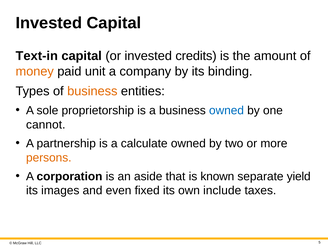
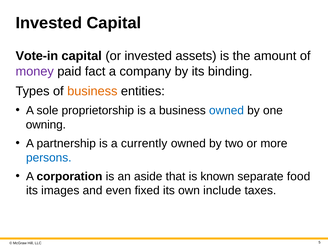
Text-in: Text-in -> Vote-in
credits: credits -> assets
money colour: orange -> purple
unit: unit -> fact
cannot: cannot -> owning
calculate: calculate -> currently
persons colour: orange -> blue
yield: yield -> food
